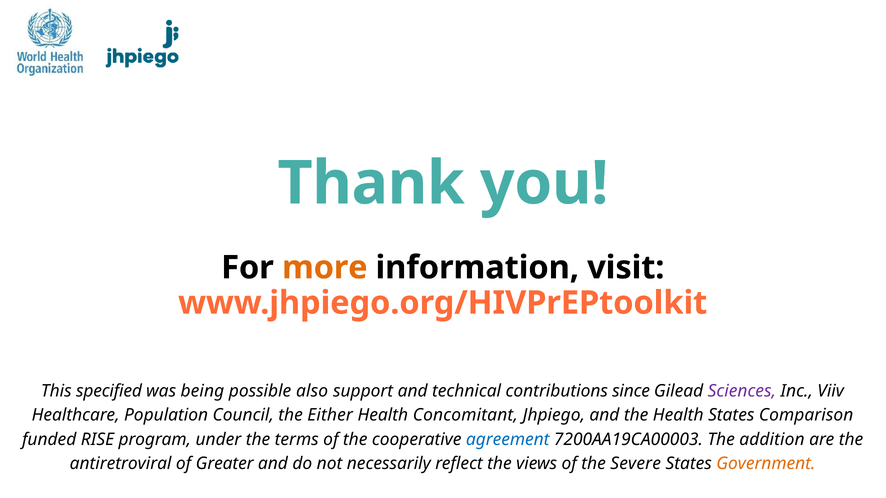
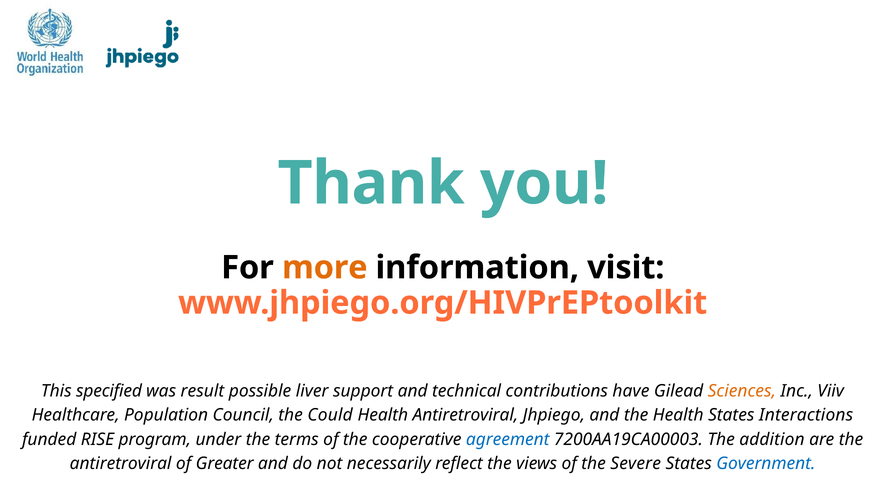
being: being -> result
also: also -> liver
since: since -> have
Sciences colour: purple -> orange
Either: Either -> Could
Health Concomitant: Concomitant -> Antiretroviral
Comparison: Comparison -> Interactions
Government colour: orange -> blue
